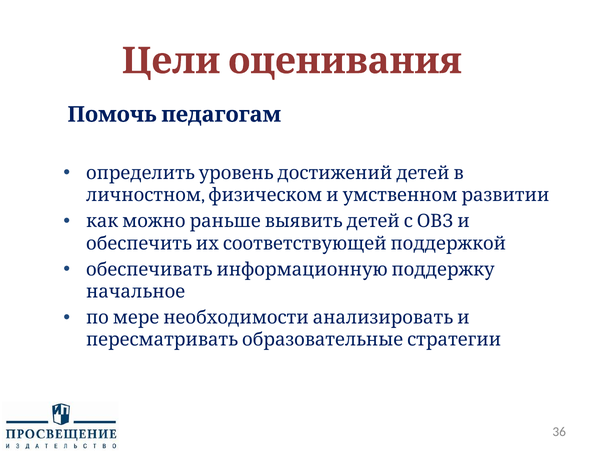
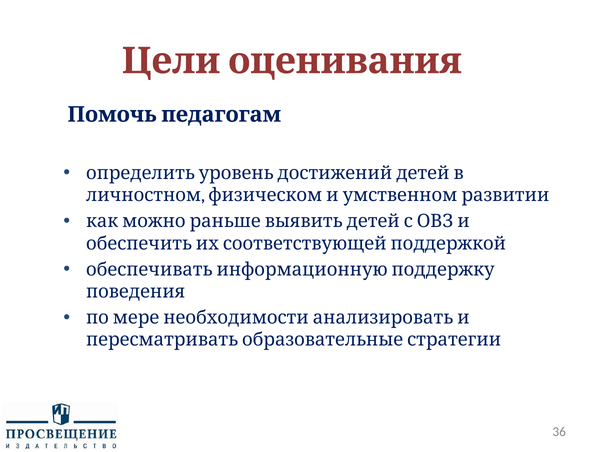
начальное: начальное -> поведения
